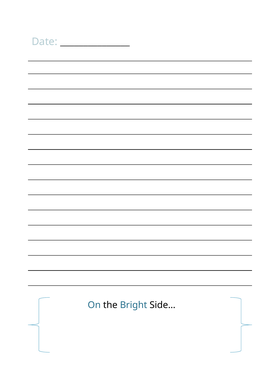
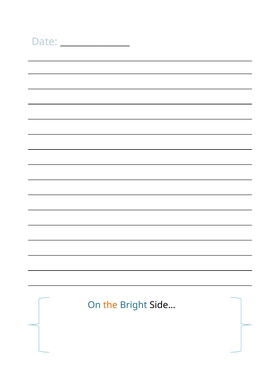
the colour: black -> orange
